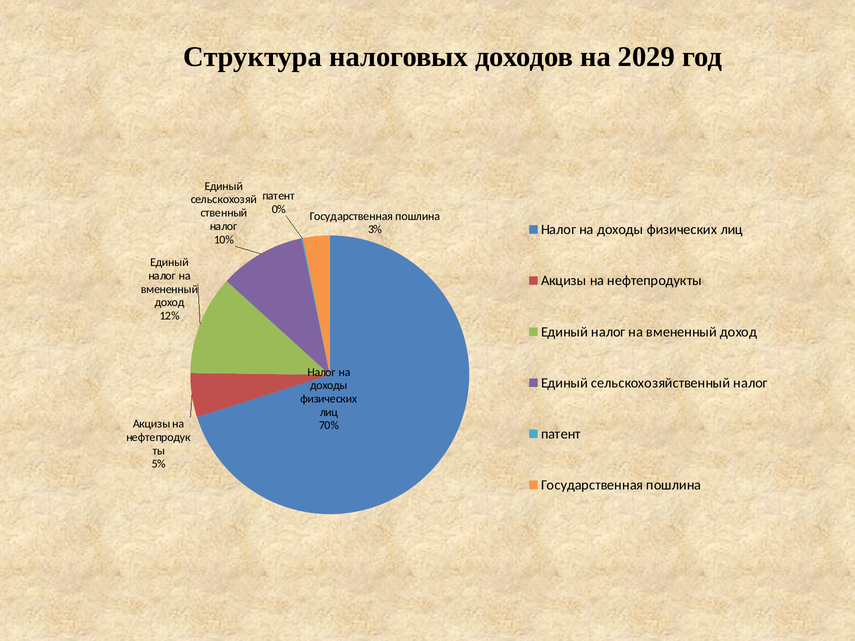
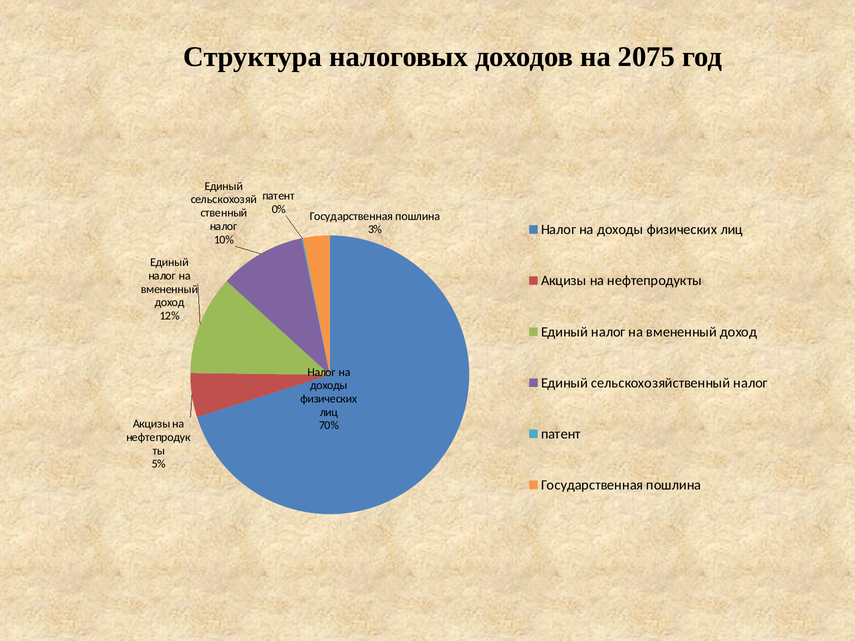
2029: 2029 -> 2075
